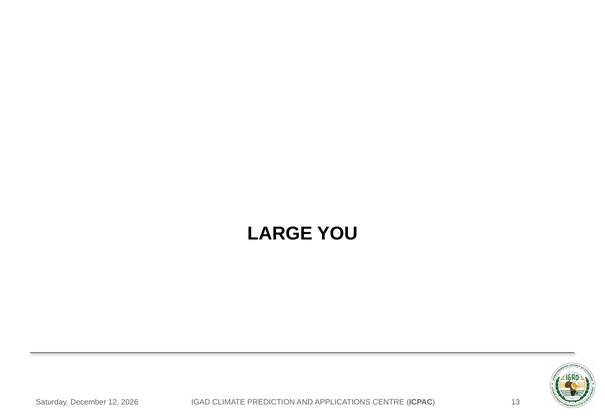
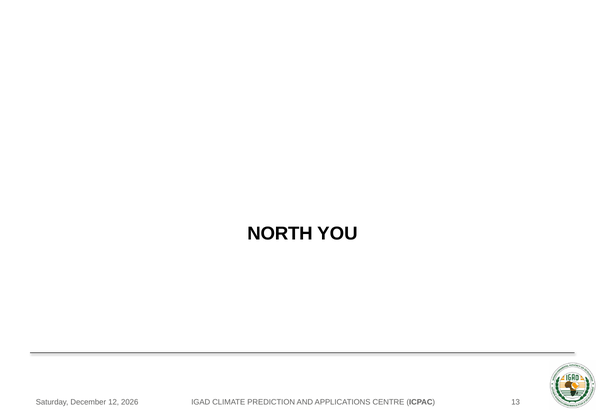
LARGE: LARGE -> NORTH
